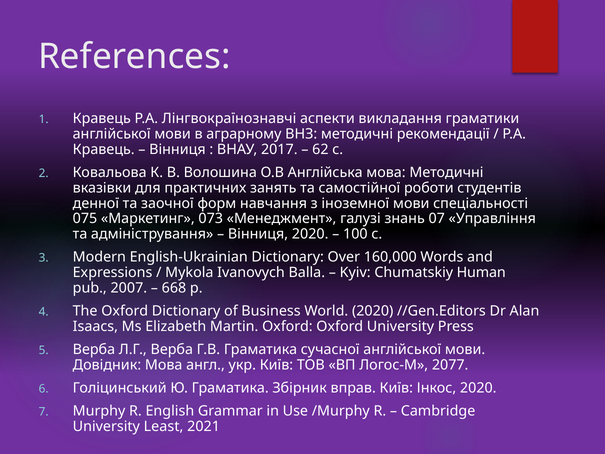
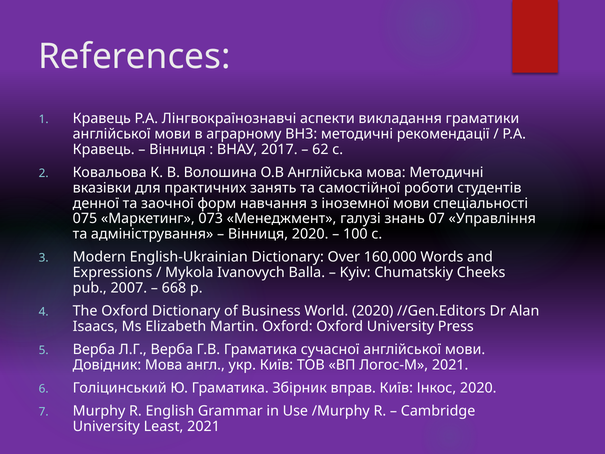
Human: Human -> Cheeks
Логос-М 2077: 2077 -> 2021
